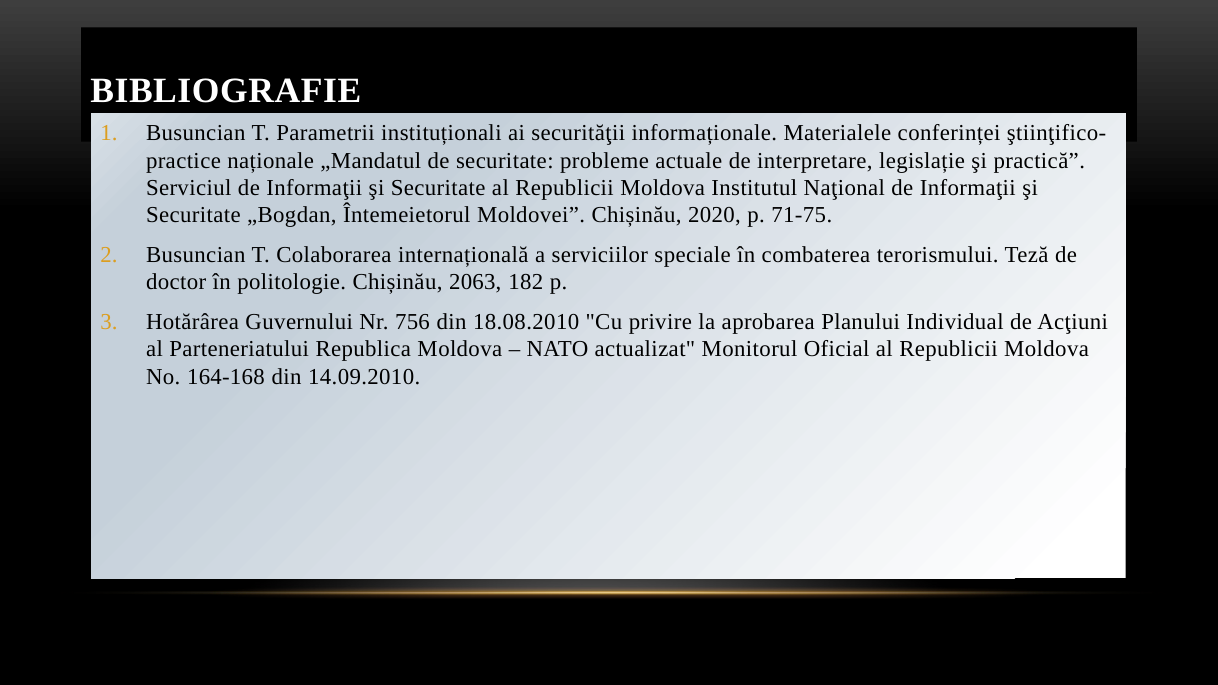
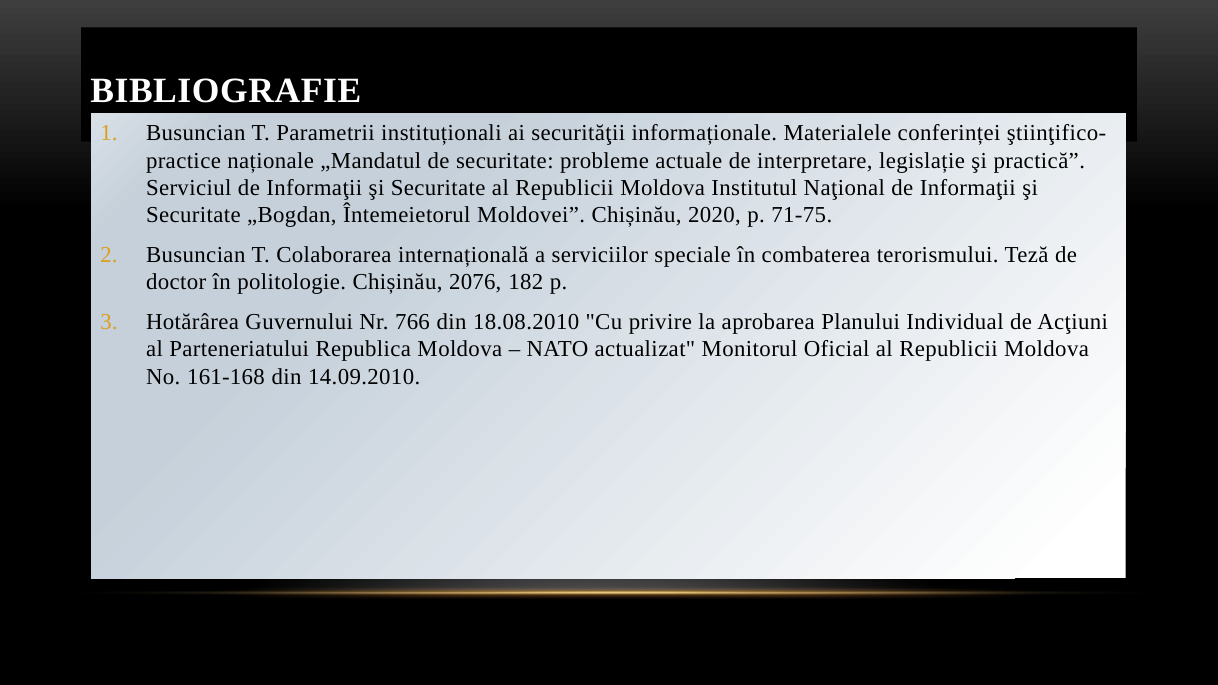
2063: 2063 -> 2076
756: 756 -> 766
164-168: 164-168 -> 161-168
